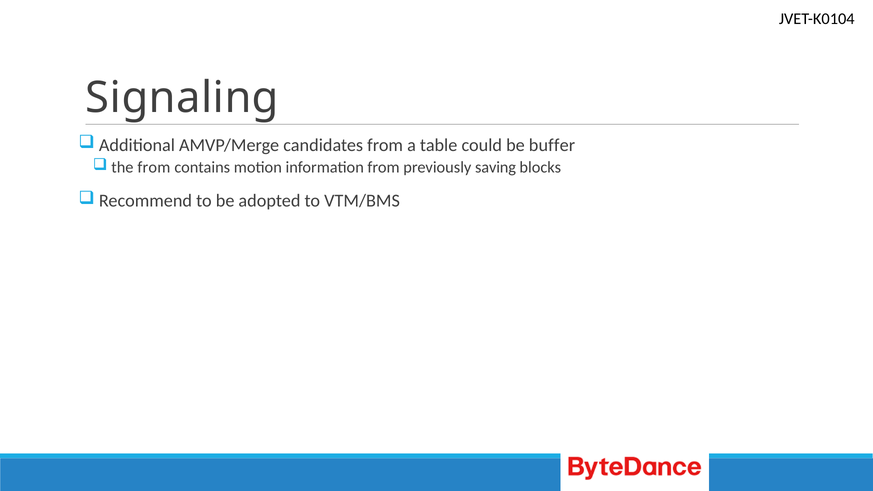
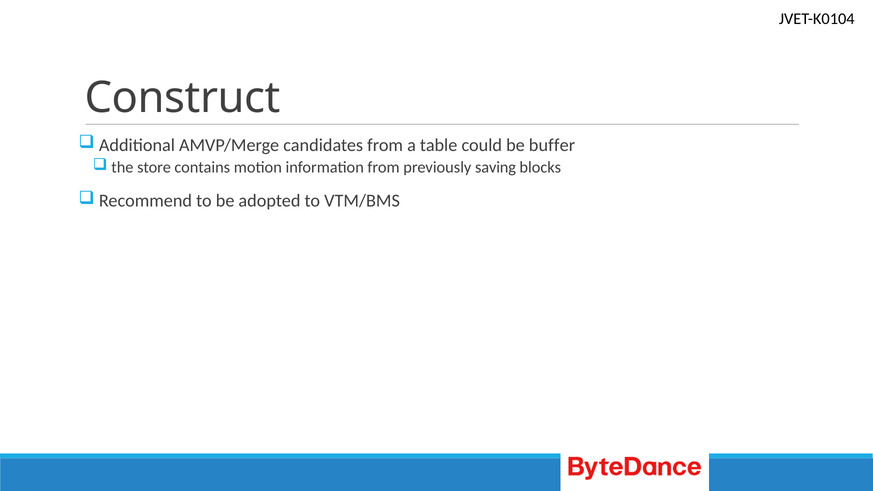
Signaling: Signaling -> Construct
the from: from -> store
